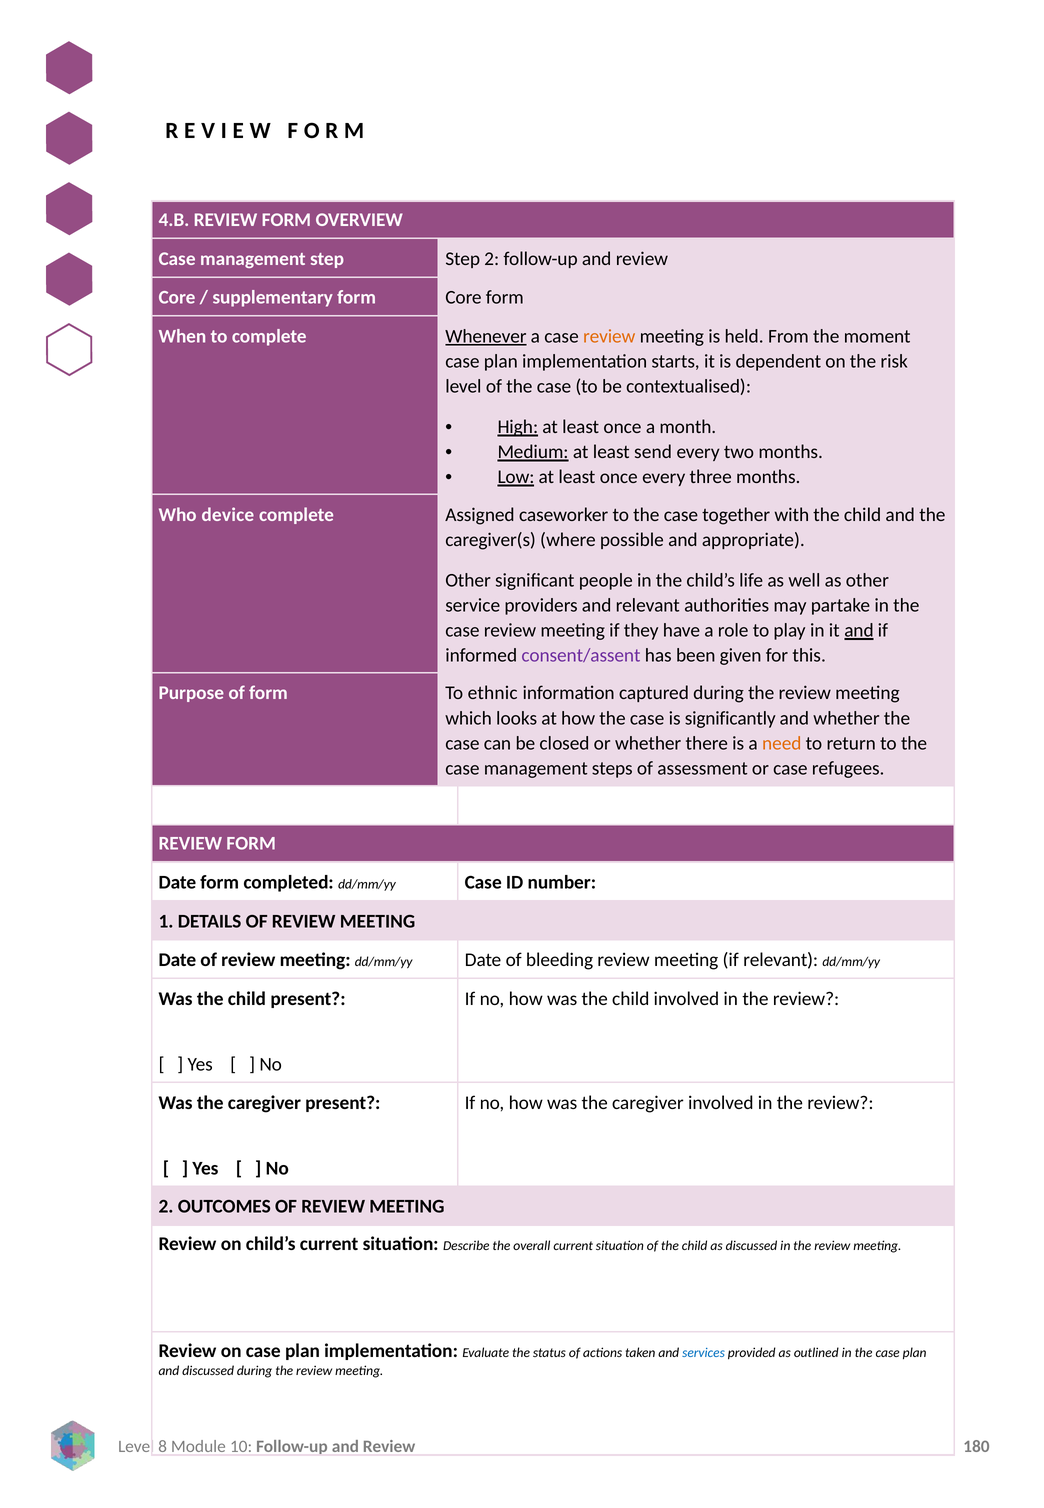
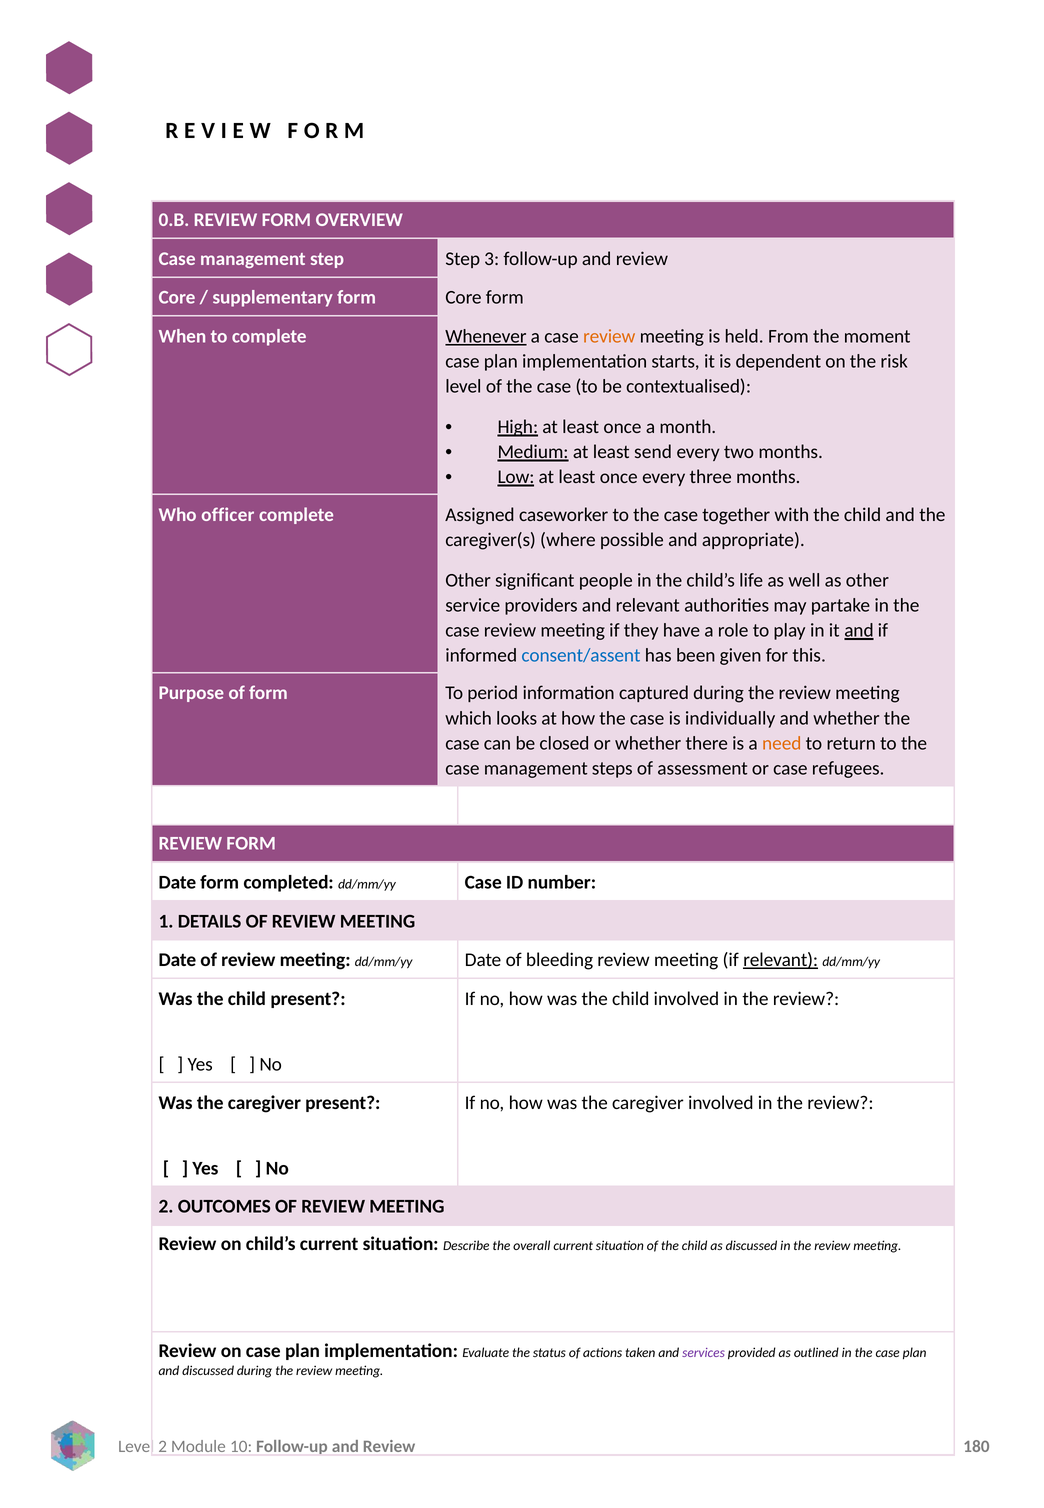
4.B: 4.B -> 0.B
Step 2: 2 -> 3
device: device -> officer
consent/assent colour: purple -> blue
ethnic: ethnic -> period
significantly: significantly -> individually
relevant at (781, 960) underline: none -> present
services colour: blue -> purple
Level 8: 8 -> 2
